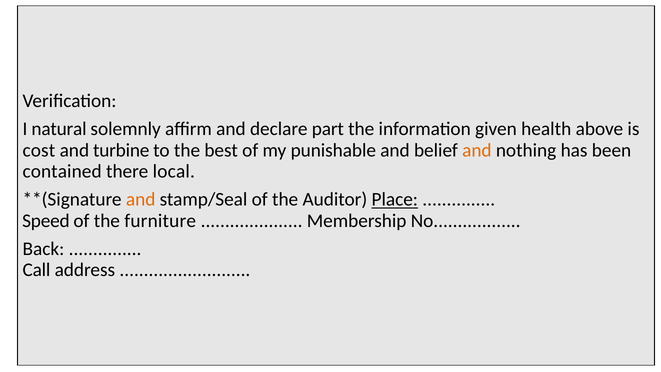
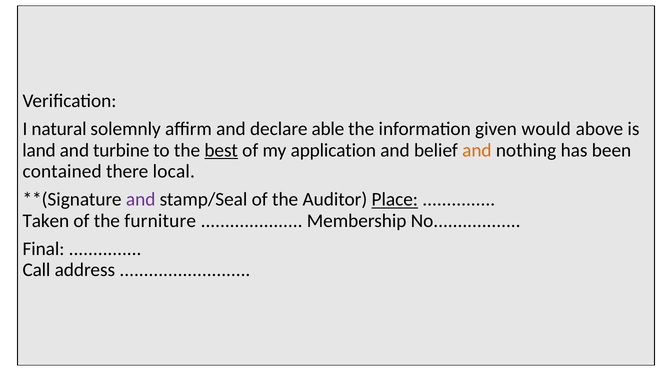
part: part -> able
health: health -> would
cost: cost -> land
best underline: none -> present
punishable: punishable -> application
and at (141, 199) colour: orange -> purple
Speed: Speed -> Taken
Back: Back -> Final
